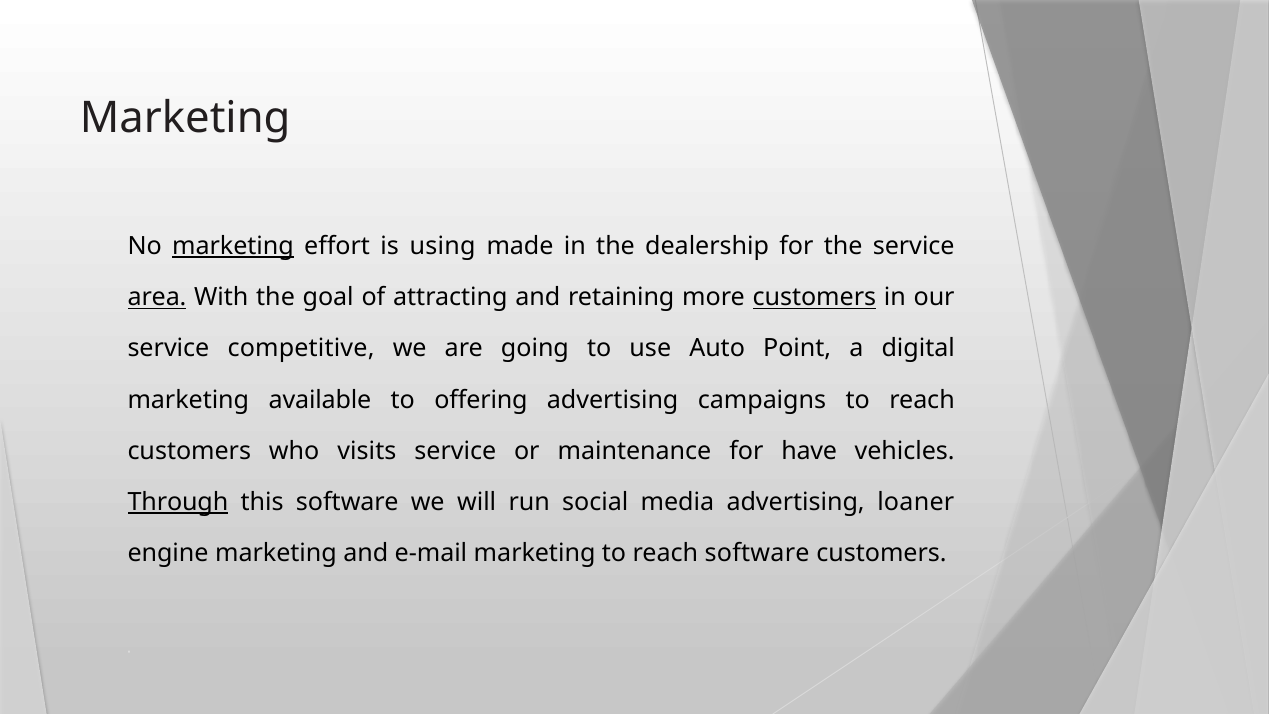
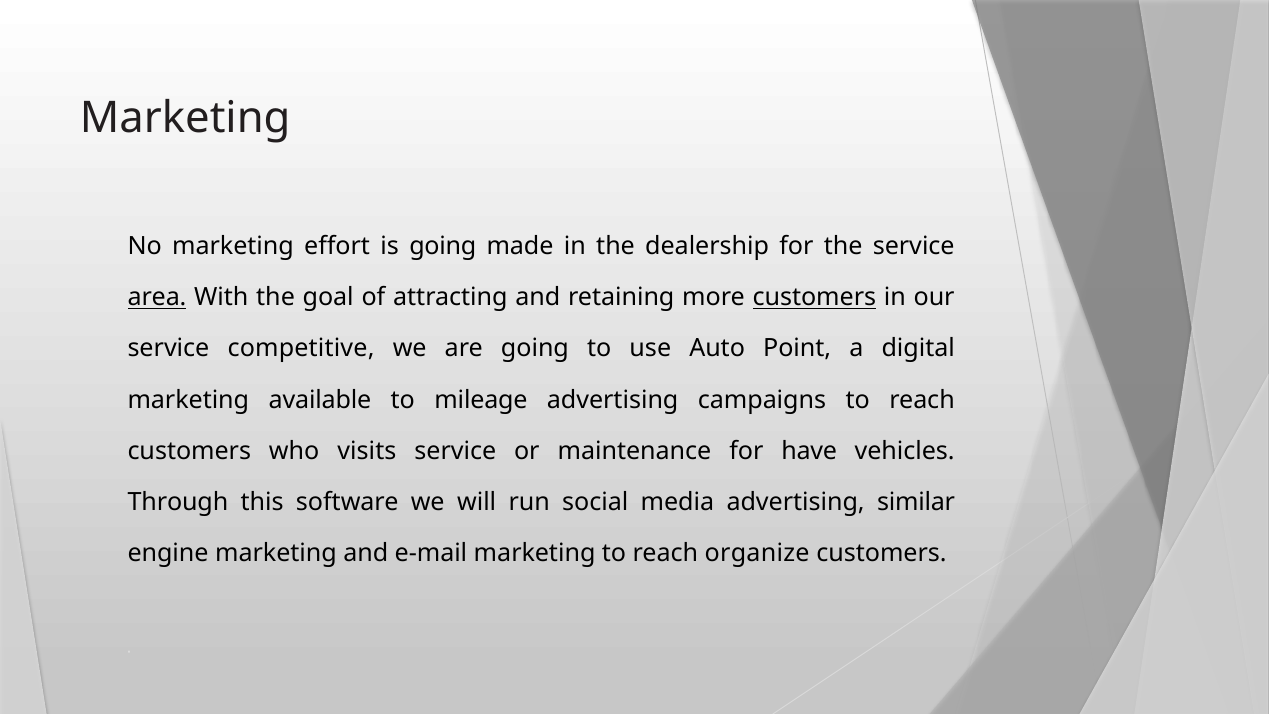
marketing at (233, 246) underline: present -> none
is using: using -> going
offering: offering -> mileage
Through underline: present -> none
loaner: loaner -> similar
reach software: software -> organize
